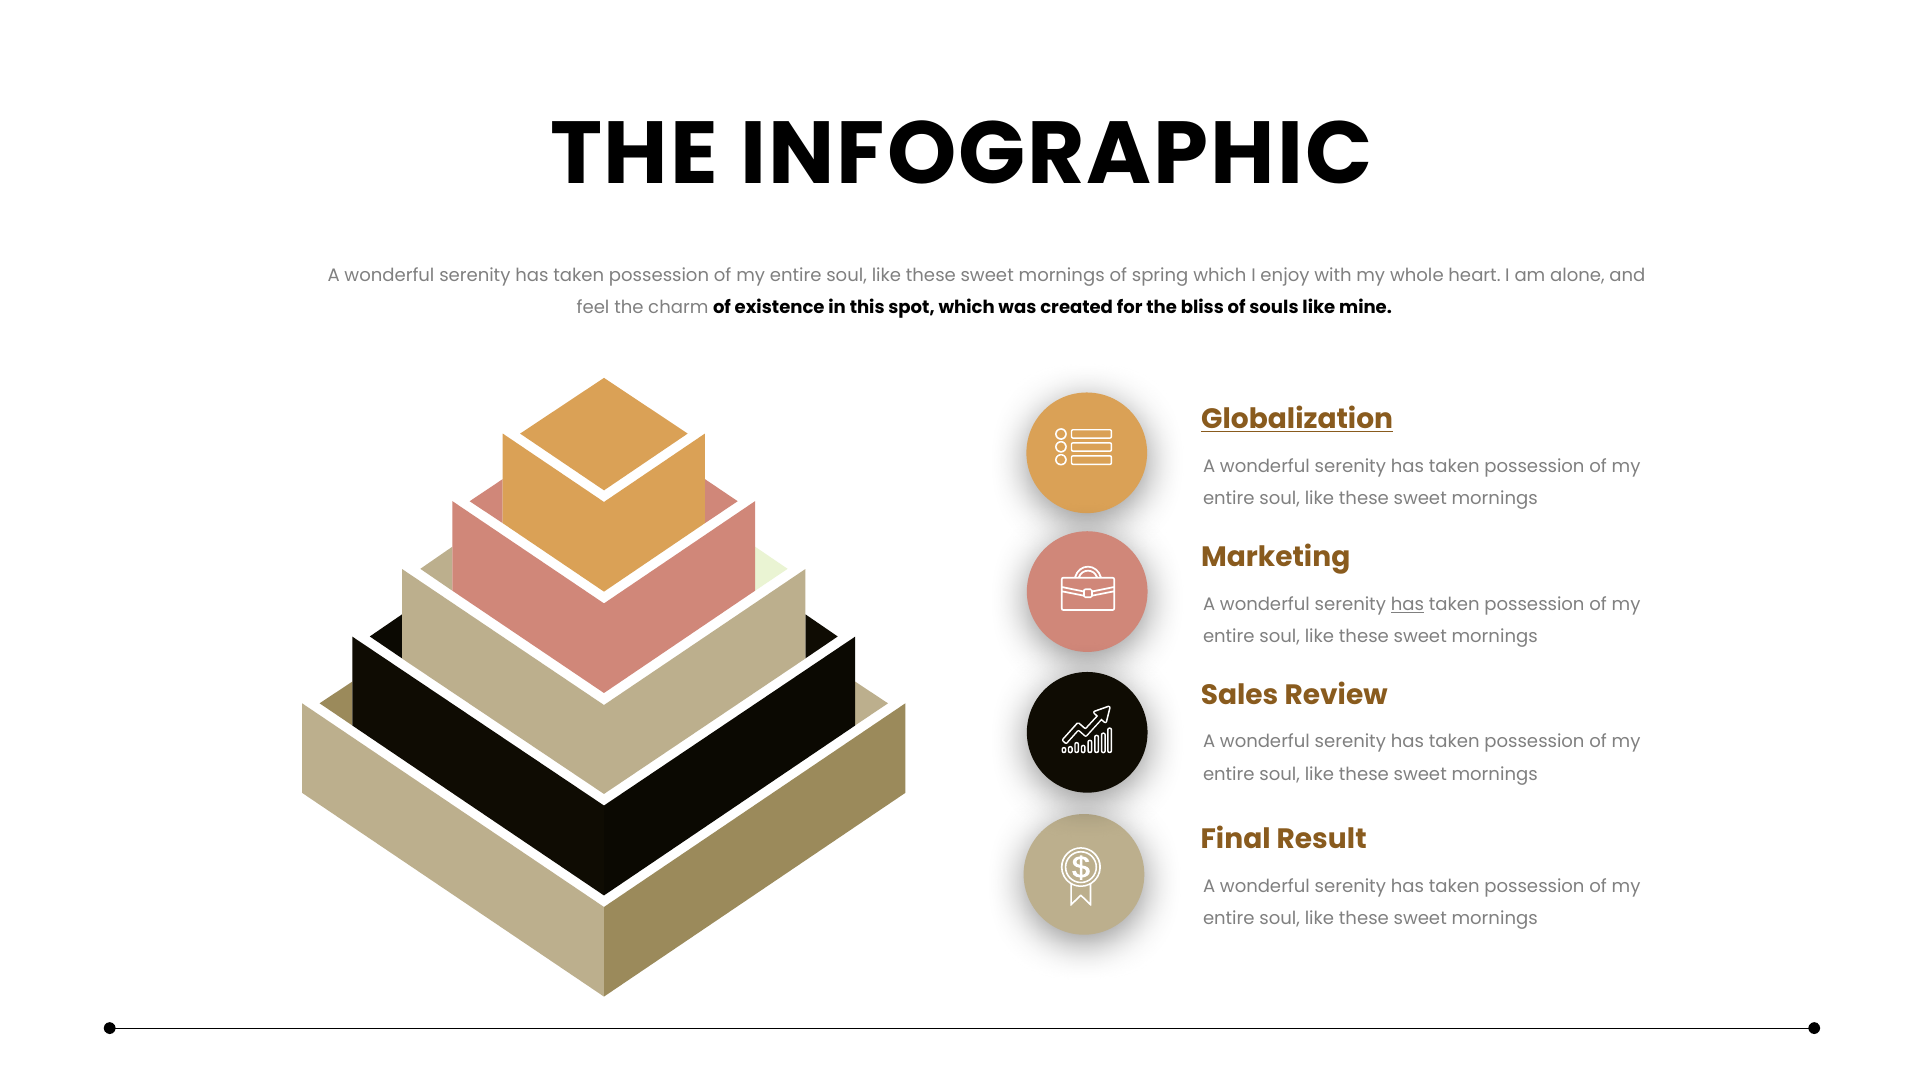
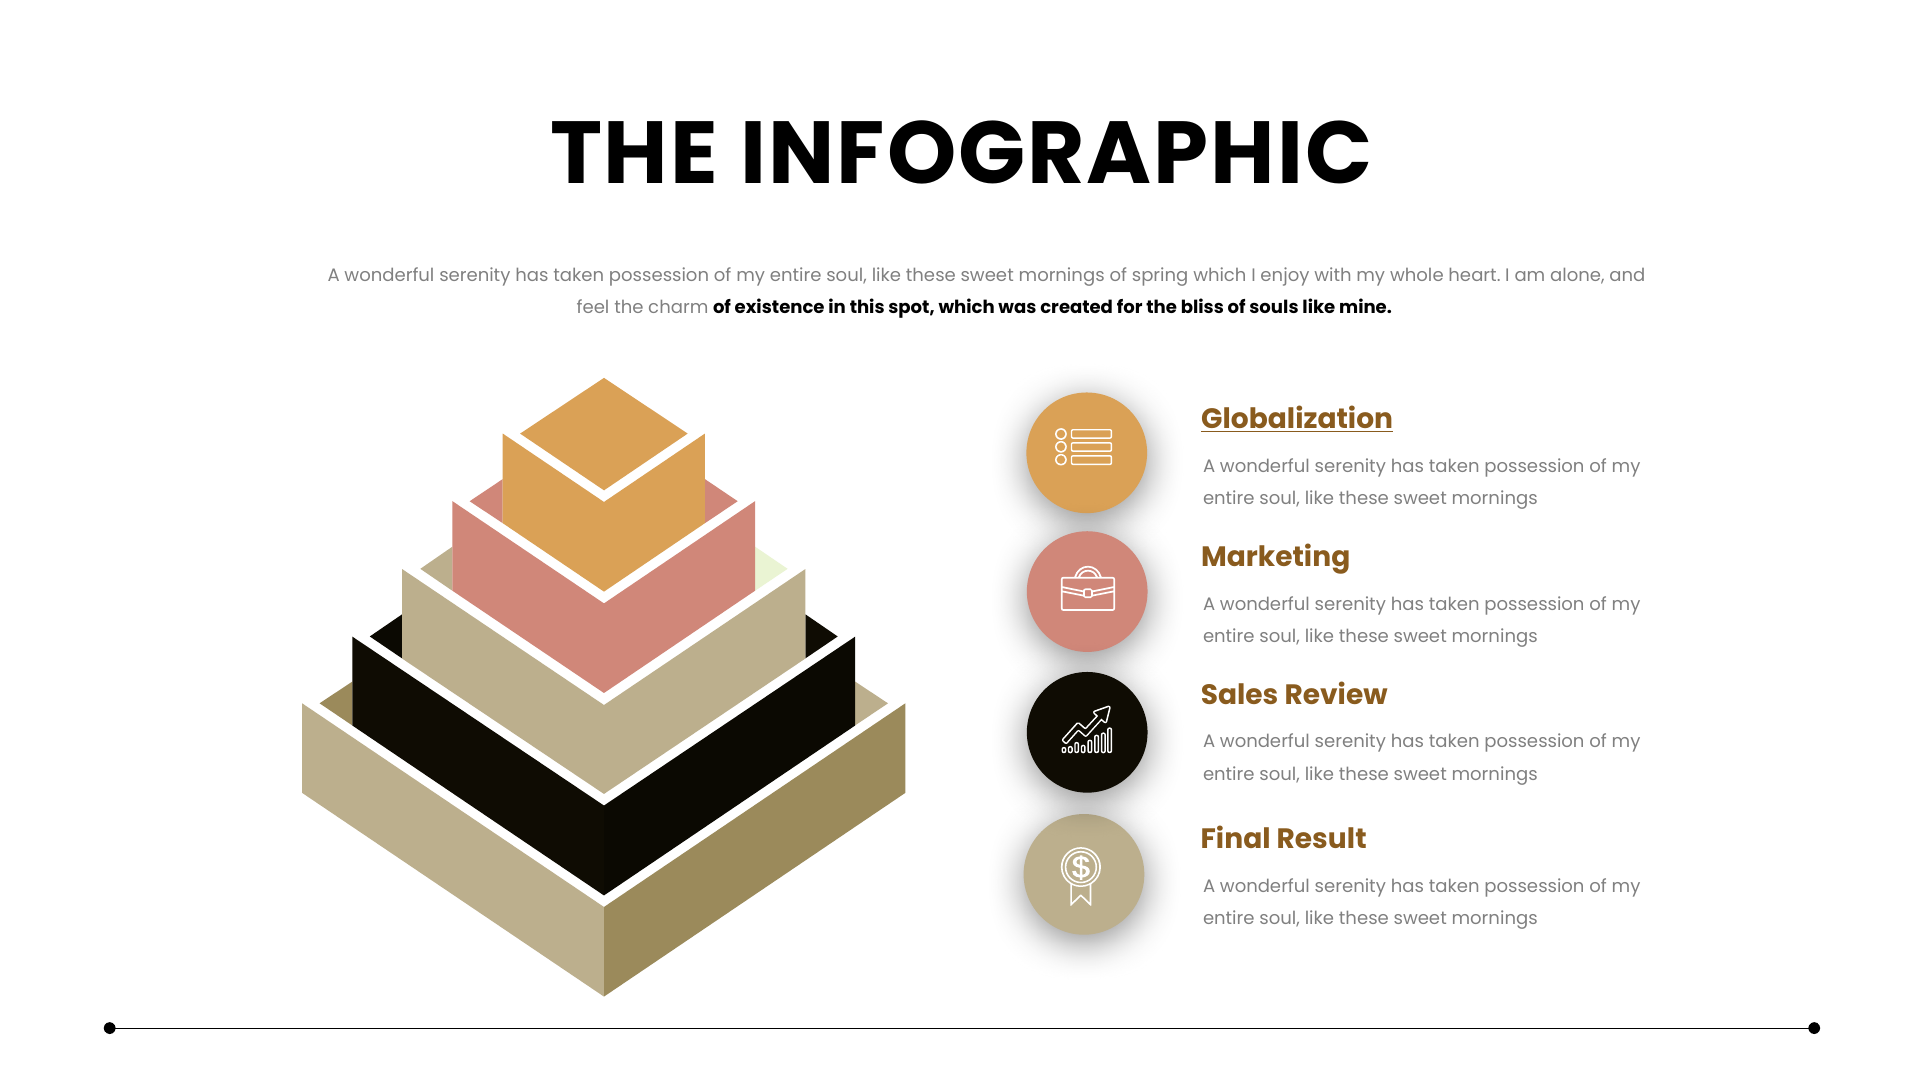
has at (1407, 604) underline: present -> none
